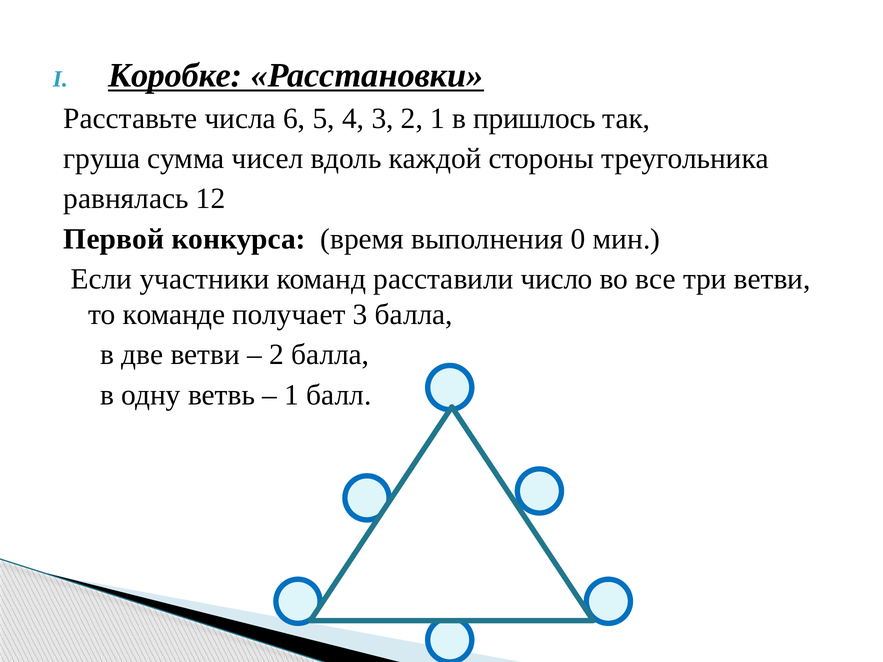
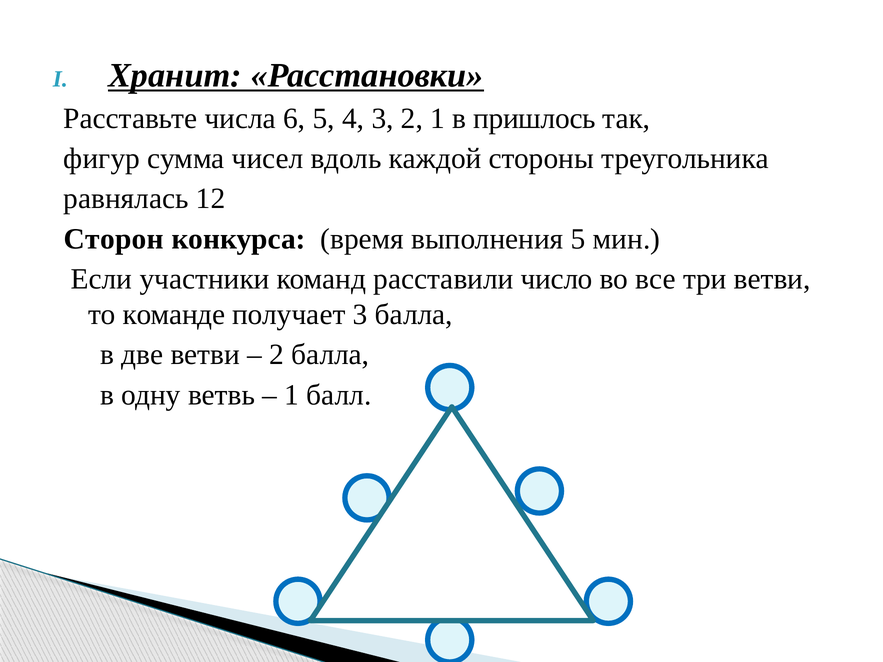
Коробке: Коробке -> Хранит
груша: груша -> фигур
Первой: Первой -> Сторон
выполнения 0: 0 -> 5
